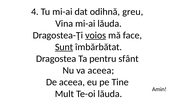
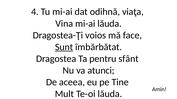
greu: greu -> viaţa
voios underline: present -> none
va aceea: aceea -> atunci
